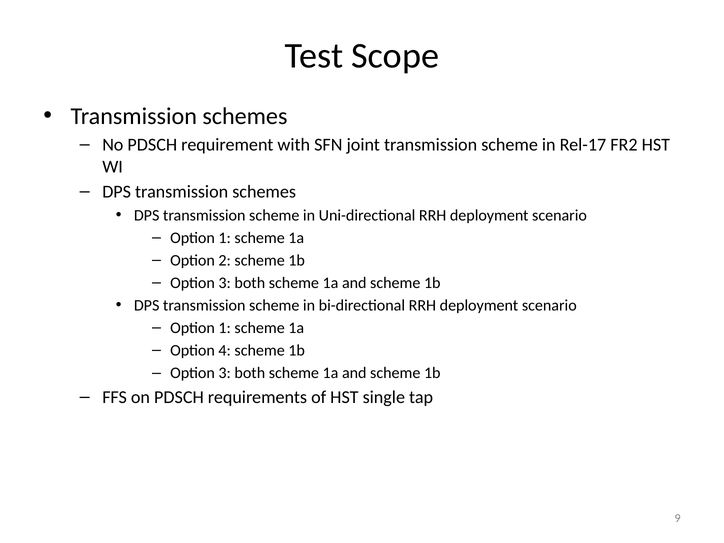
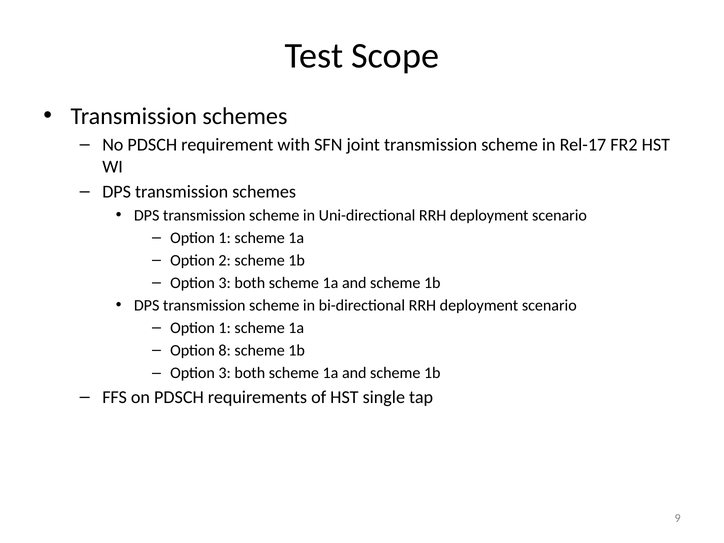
4: 4 -> 8
